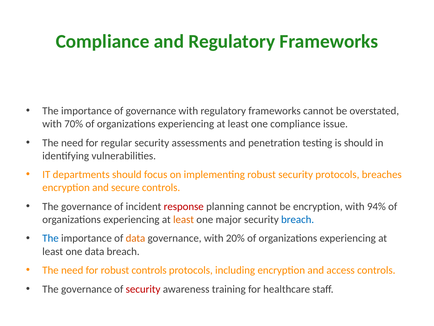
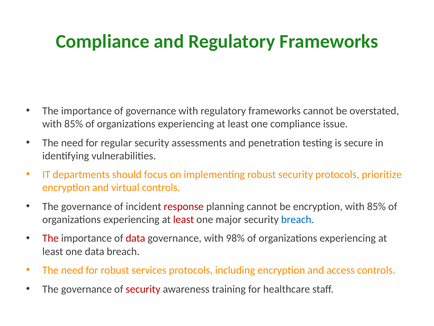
70% at (74, 124): 70% -> 85%
is should: should -> secure
breaches: breaches -> prioritize
secure: secure -> virtual
94% at (376, 206): 94% -> 85%
least at (184, 219) colour: orange -> red
The at (50, 238) colour: blue -> red
data at (135, 238) colour: orange -> red
20%: 20% -> 98%
robust controls: controls -> services
